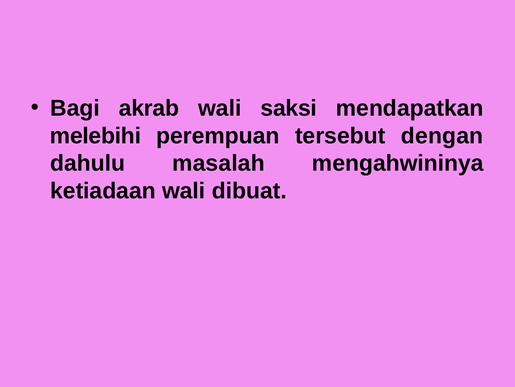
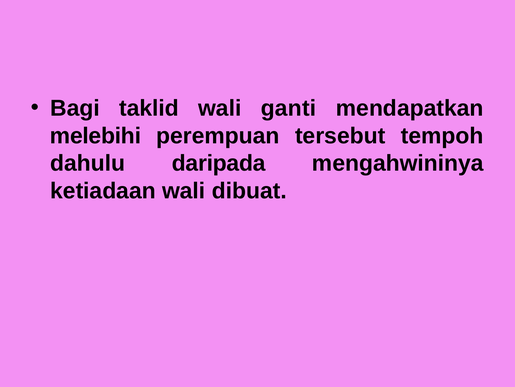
akrab: akrab -> taklid
saksi: saksi -> ganti
dengan: dengan -> tempoh
masalah: masalah -> daripada
